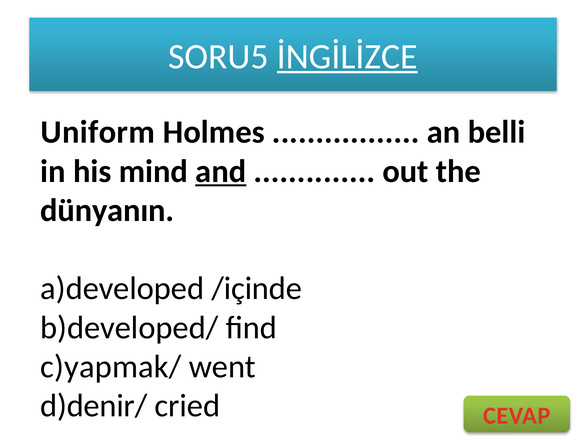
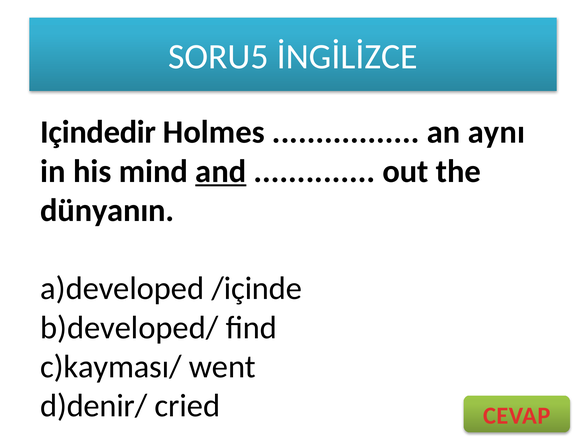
İNGİLİZCE underline: present -> none
Uniform: Uniform -> Içindedir
belli: belli -> aynı
c)yapmak/: c)yapmak/ -> c)kayması/
